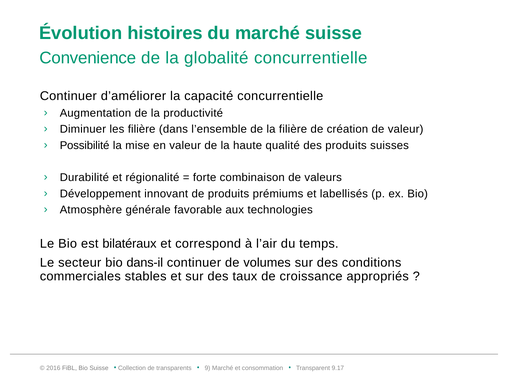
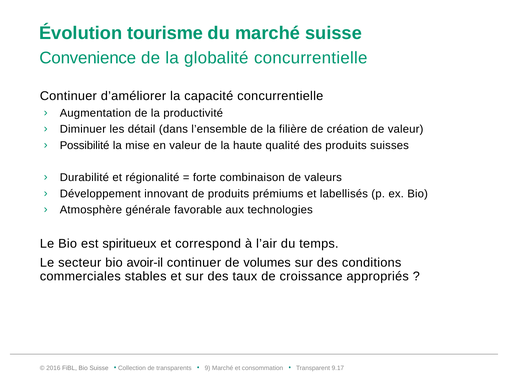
histoires: histoires -> tourisme
les filière: filière -> détail
bilatéraux: bilatéraux -> spiritueux
dans-il: dans-il -> avoir-il
